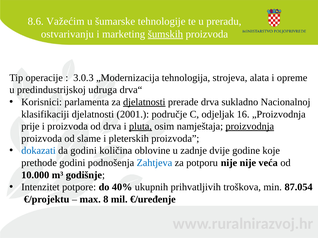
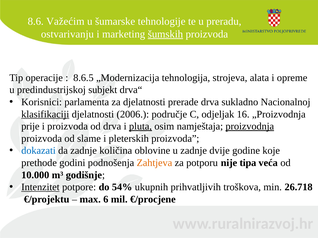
3.0.3: 3.0.3 -> 8.6.5
udruga: udruga -> subjekt
djelatnosti at (144, 102) underline: present -> none
klasifikaciji underline: none -> present
2001: 2001 -> 2006
da godini: godini -> zadnje
Zahtjeva colour: blue -> orange
nije nije: nije -> tipa
Intenzitet underline: none -> present
40%: 40% -> 54%
87.054: 87.054 -> 26.718
8: 8 -> 6
€/uređenje: €/uređenje -> €/procjene
